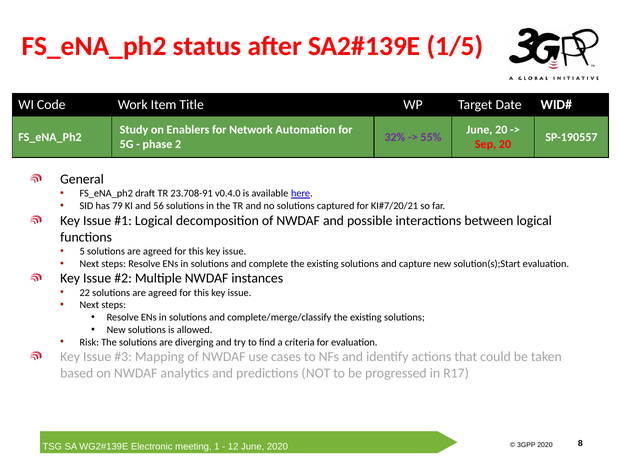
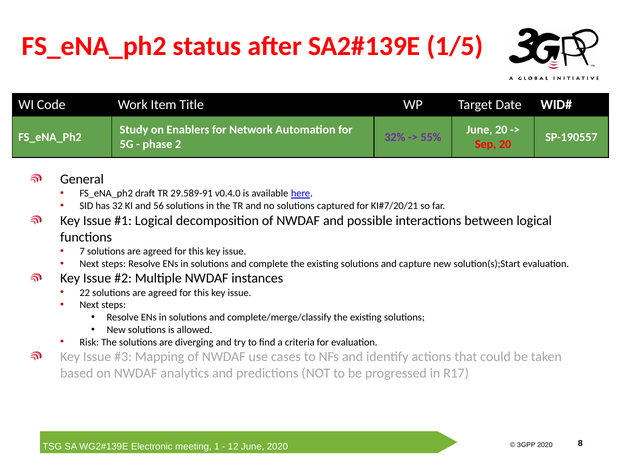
23.708-91: 23.708-91 -> 29.589-91
79: 79 -> 32
5: 5 -> 7
